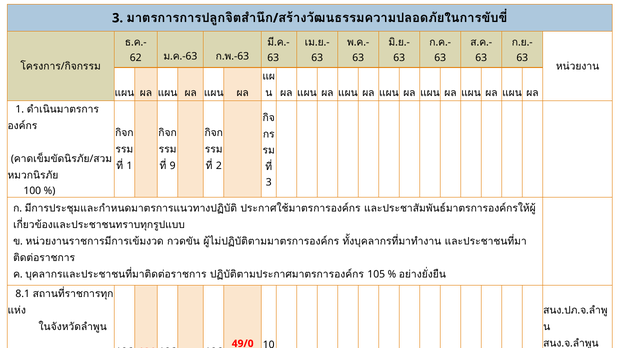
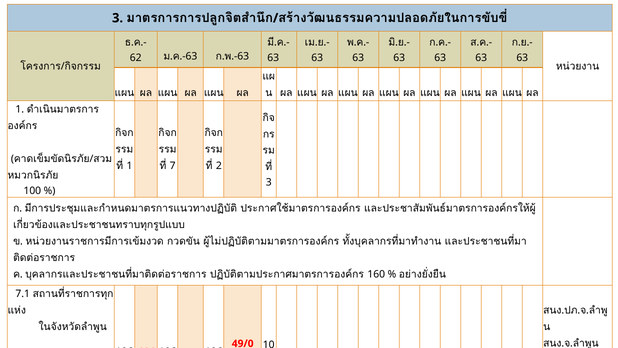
9: 9 -> 7
105: 105 -> 160
8.1: 8.1 -> 7.1
